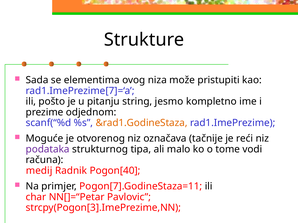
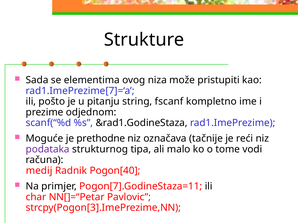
jesmo: jesmo -> fscanf
&rad1.GodineStaza colour: orange -> black
otvorenog: otvorenog -> prethodne
